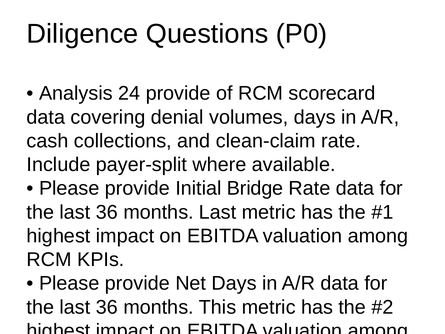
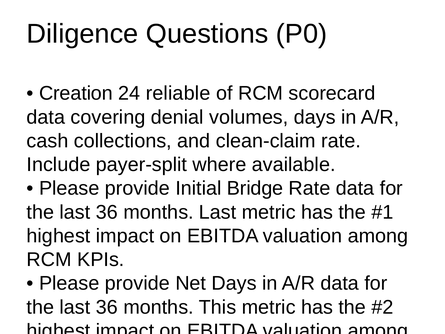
Analysis: Analysis -> Creation
24 provide: provide -> reliable
